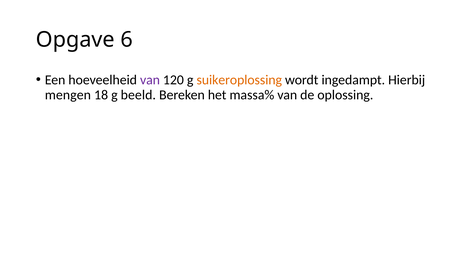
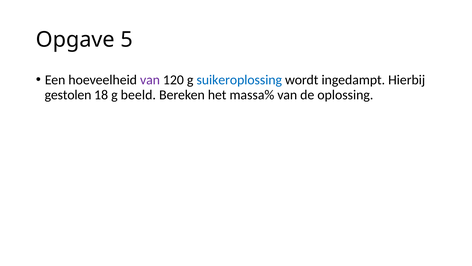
6: 6 -> 5
suikeroplossing colour: orange -> blue
mengen: mengen -> gestolen
